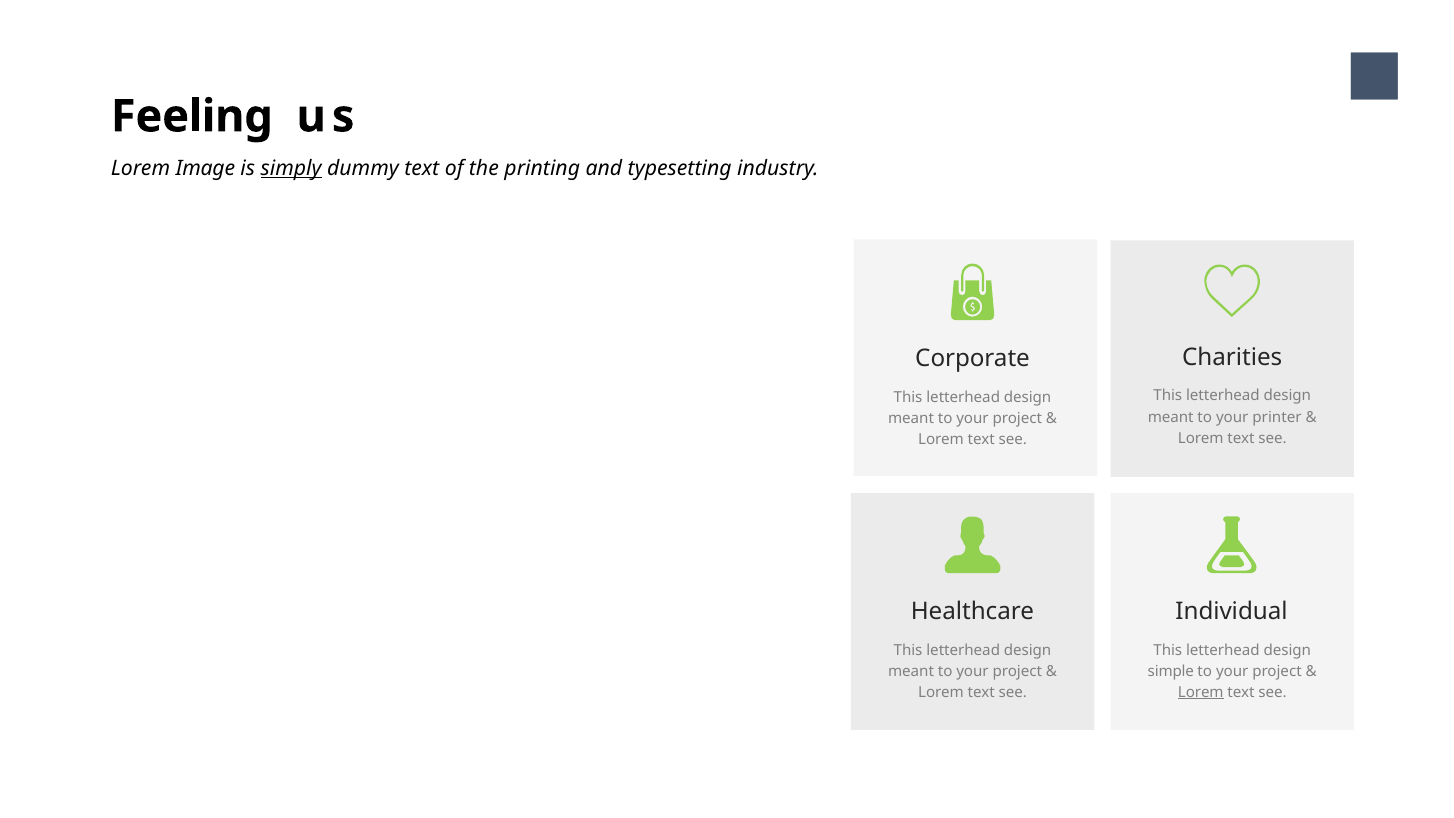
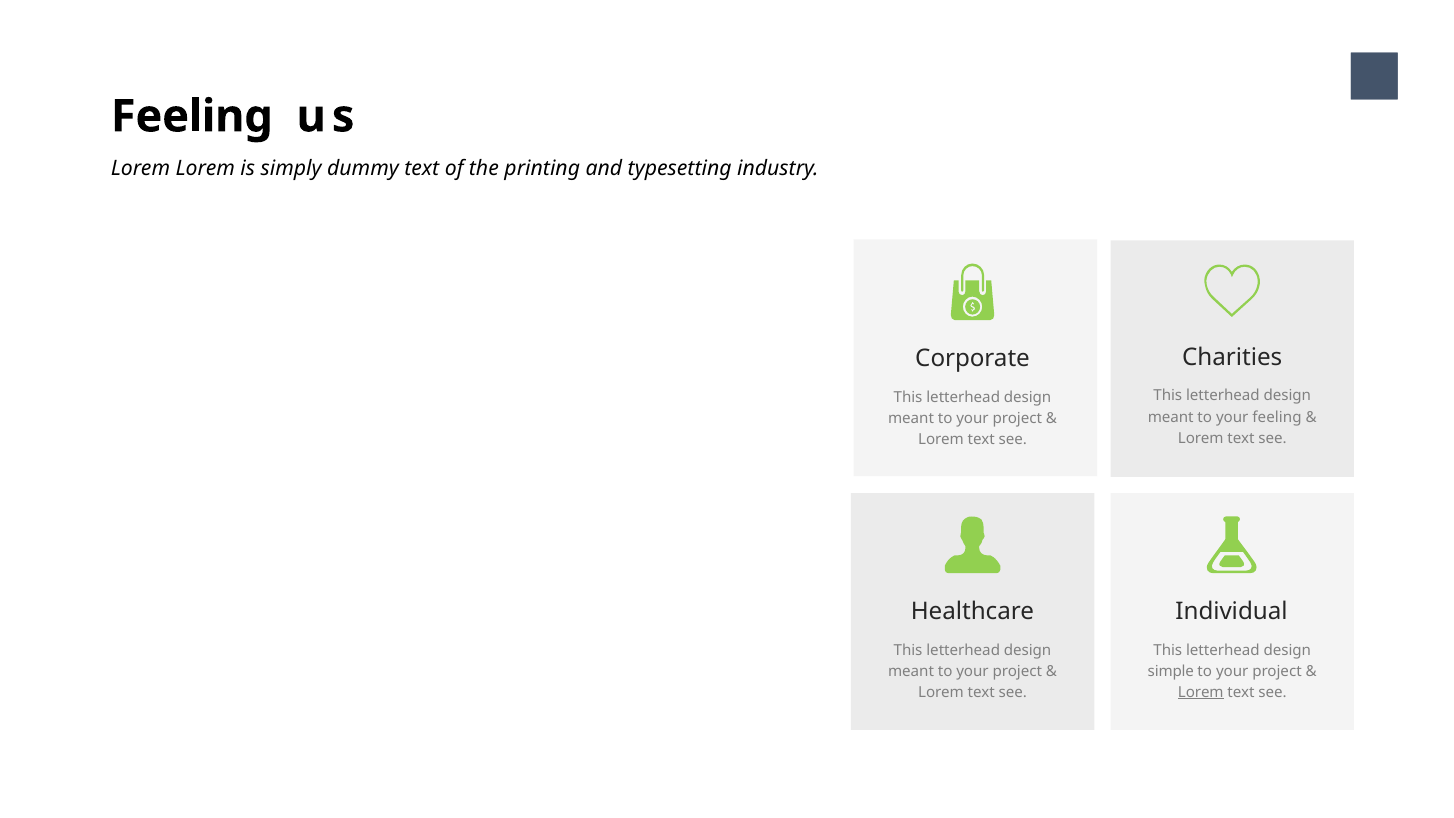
Lorem Image: Image -> Lorem
simply underline: present -> none
your printer: printer -> feeling
